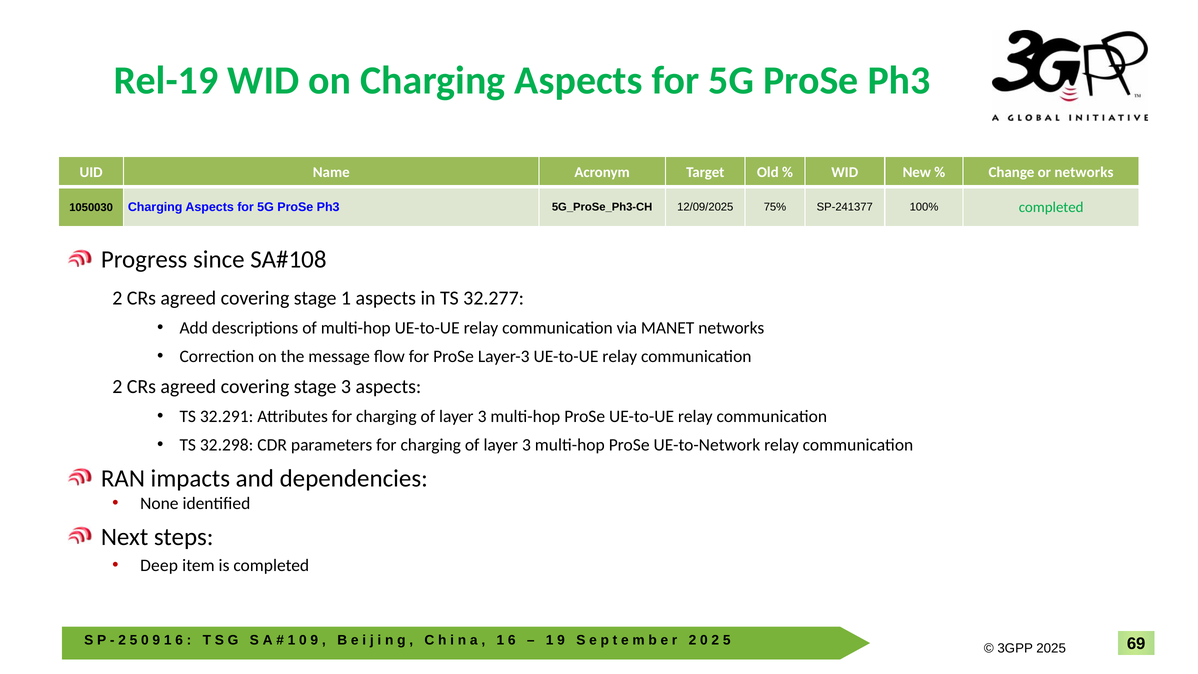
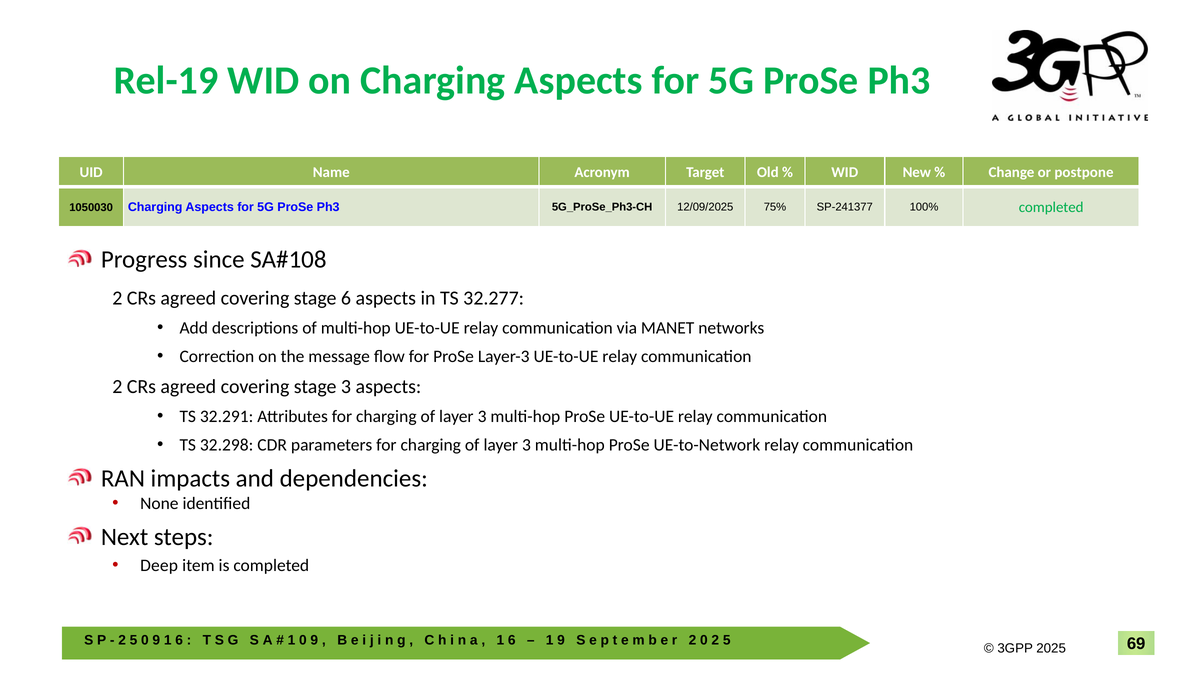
or networks: networks -> postpone
stage 1: 1 -> 6
